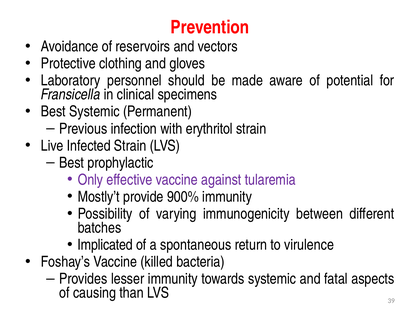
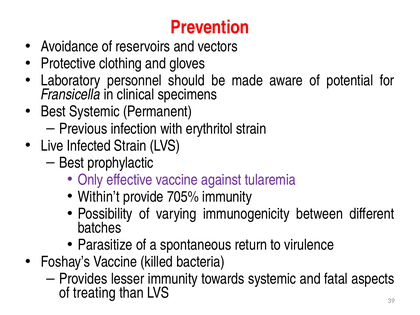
Mostly’t: Mostly’t -> Within’t
900%: 900% -> 705%
Implicated: Implicated -> Parasitize
causing: causing -> treating
